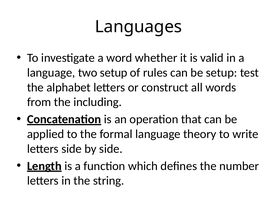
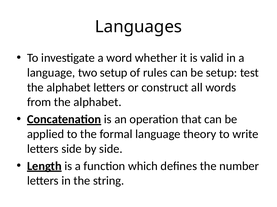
from the including: including -> alphabet
